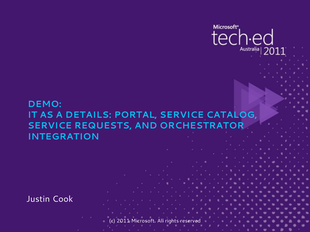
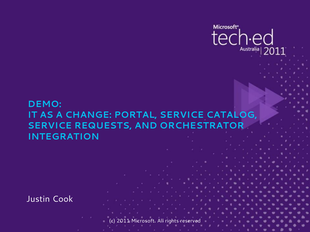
DETAILS: DETAILS -> CHANGE
